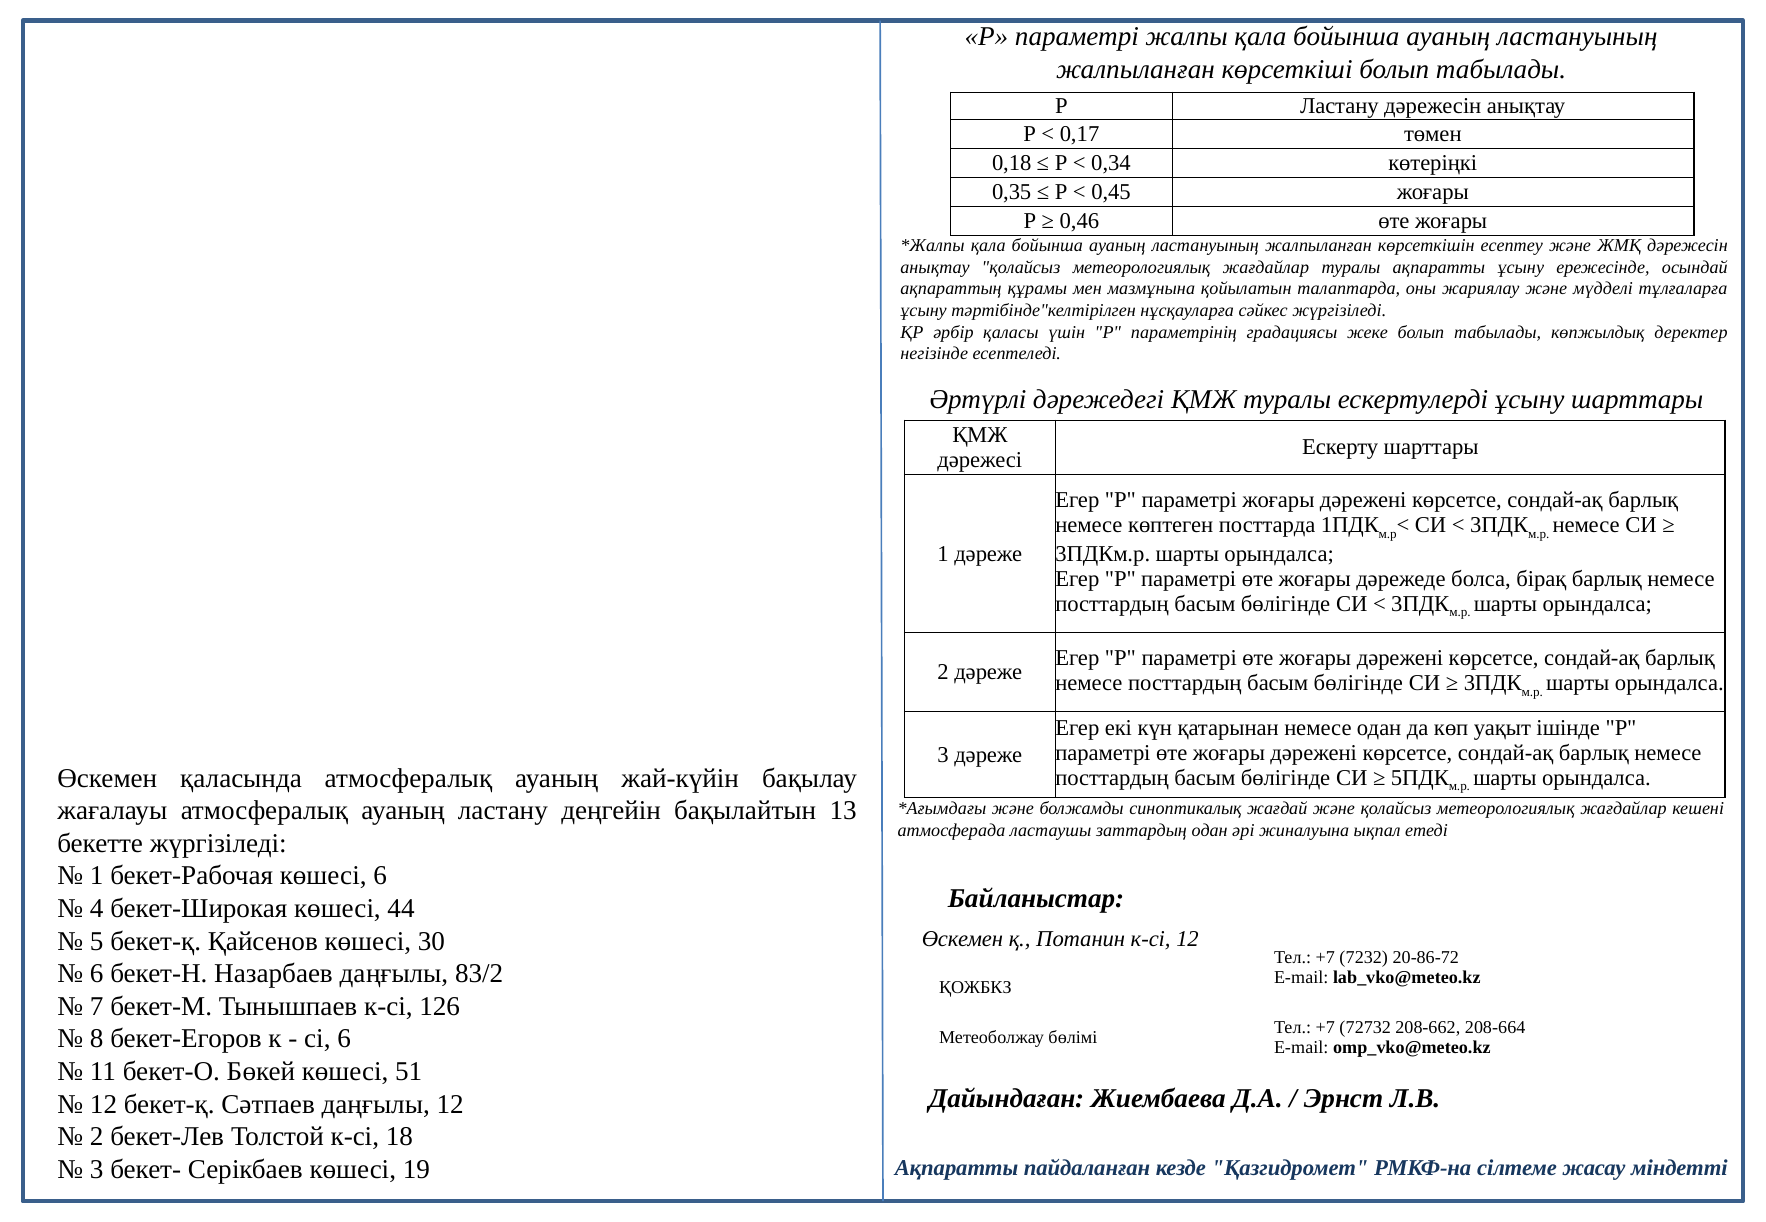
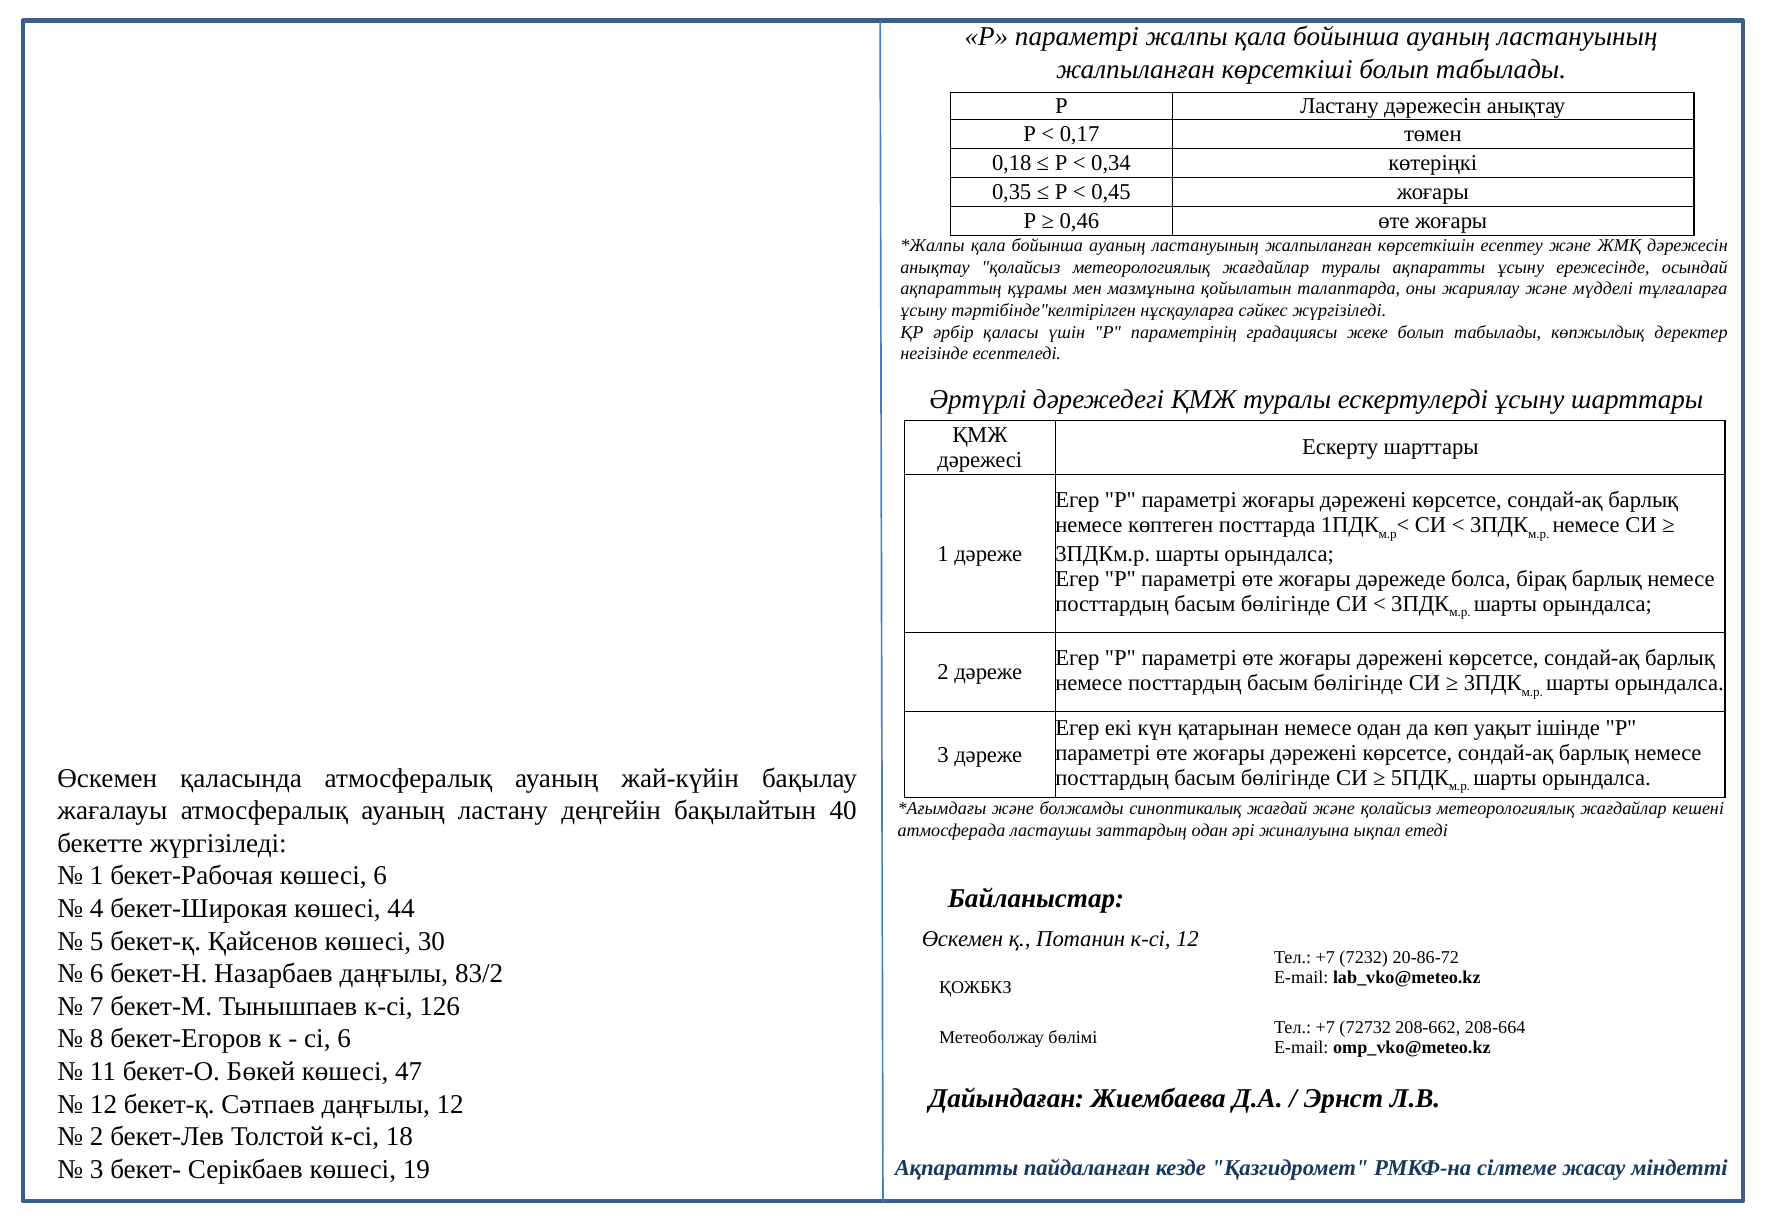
13: 13 -> 40
51: 51 -> 47
